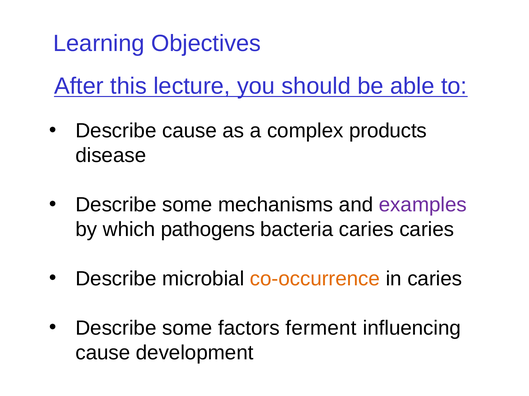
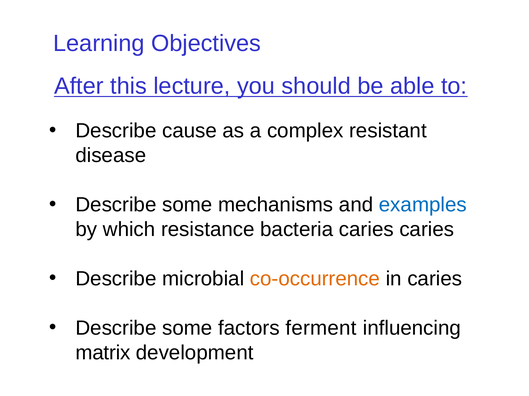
products: products -> resistant
examples colour: purple -> blue
pathogens: pathogens -> resistance
cause at (103, 353): cause -> matrix
